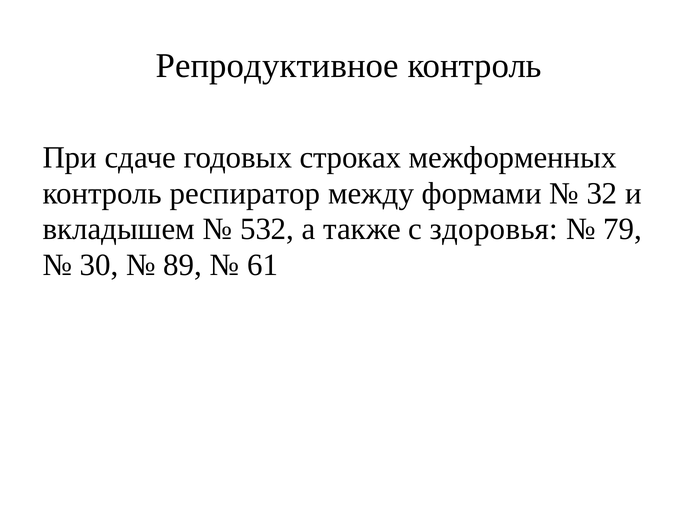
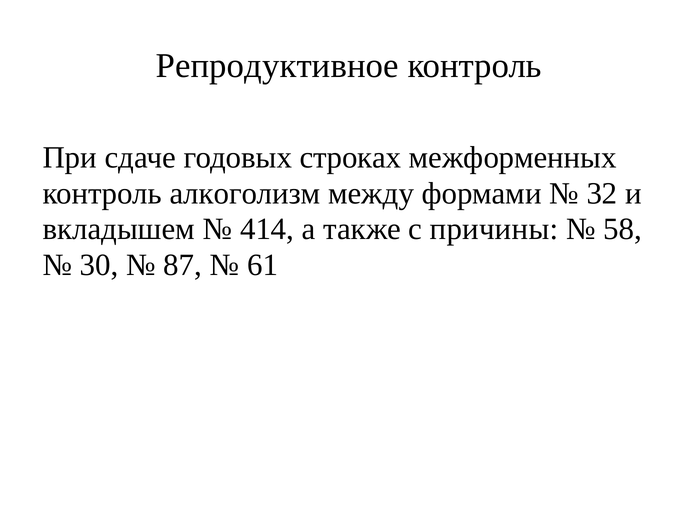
респиратор: респиратор -> алкоголизм
532: 532 -> 414
здоровья: здоровья -> причины
79: 79 -> 58
89: 89 -> 87
